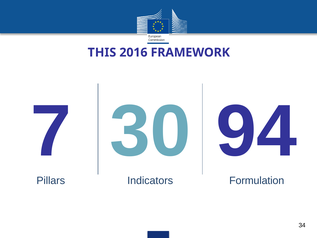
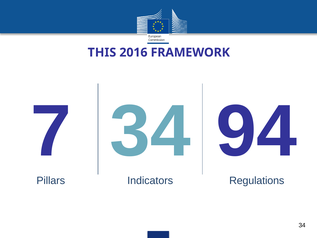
7 30: 30 -> 34
Formulation: Formulation -> Regulations
